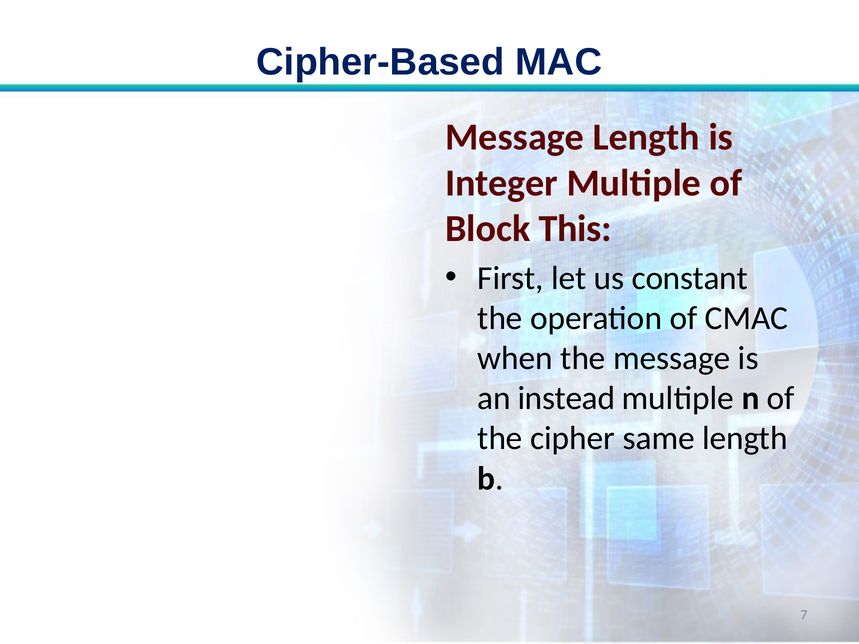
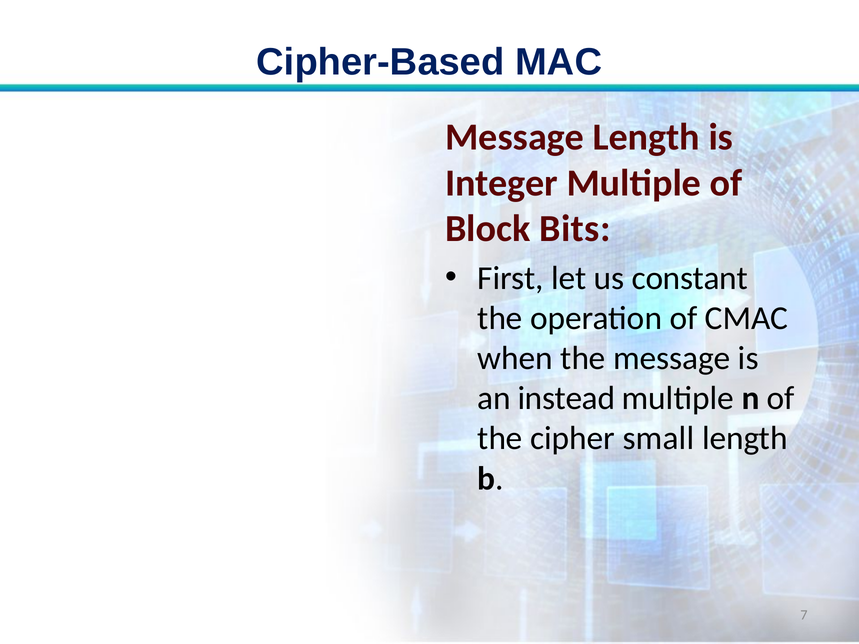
This: This -> Bits
same: same -> small
